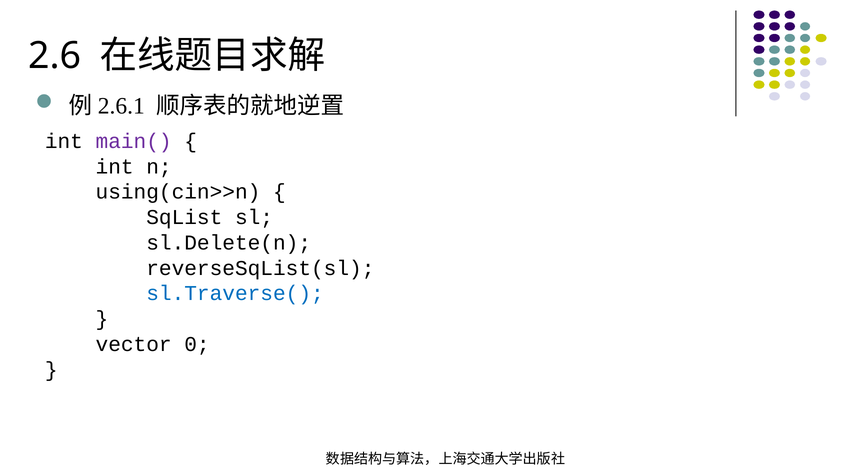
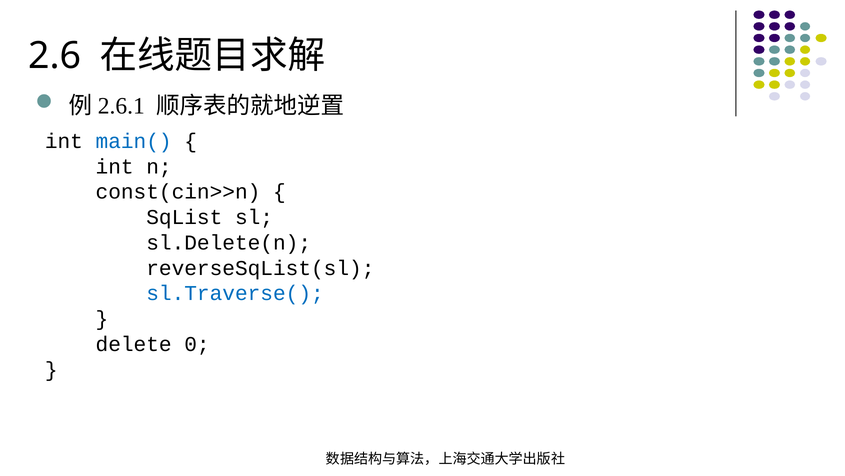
main( colour: purple -> blue
using(cin>>n: using(cin>>n -> const(cin>>n
vector: vector -> delete
